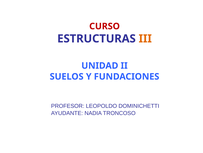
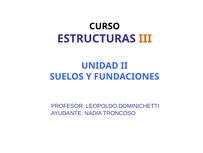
CURSO colour: red -> black
